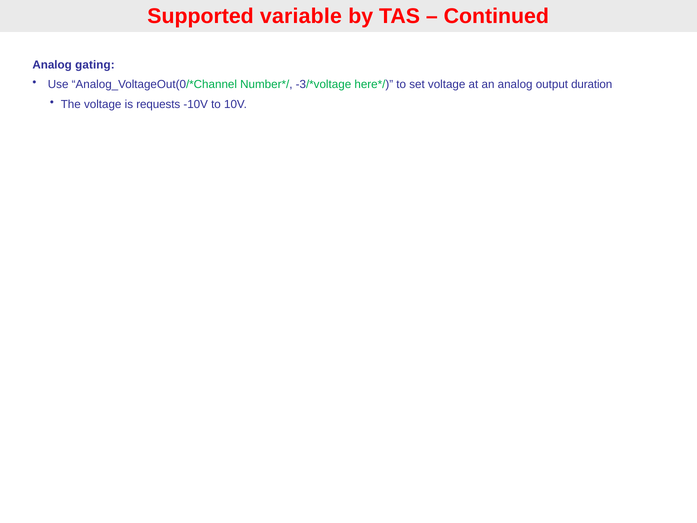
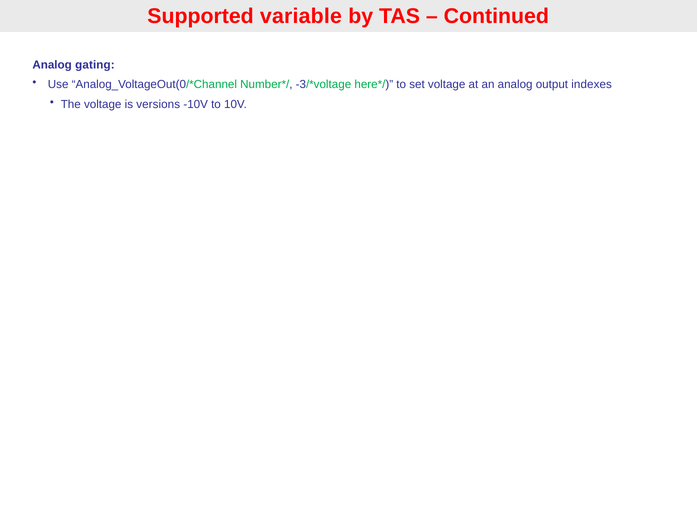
duration: duration -> indexes
requests: requests -> versions
